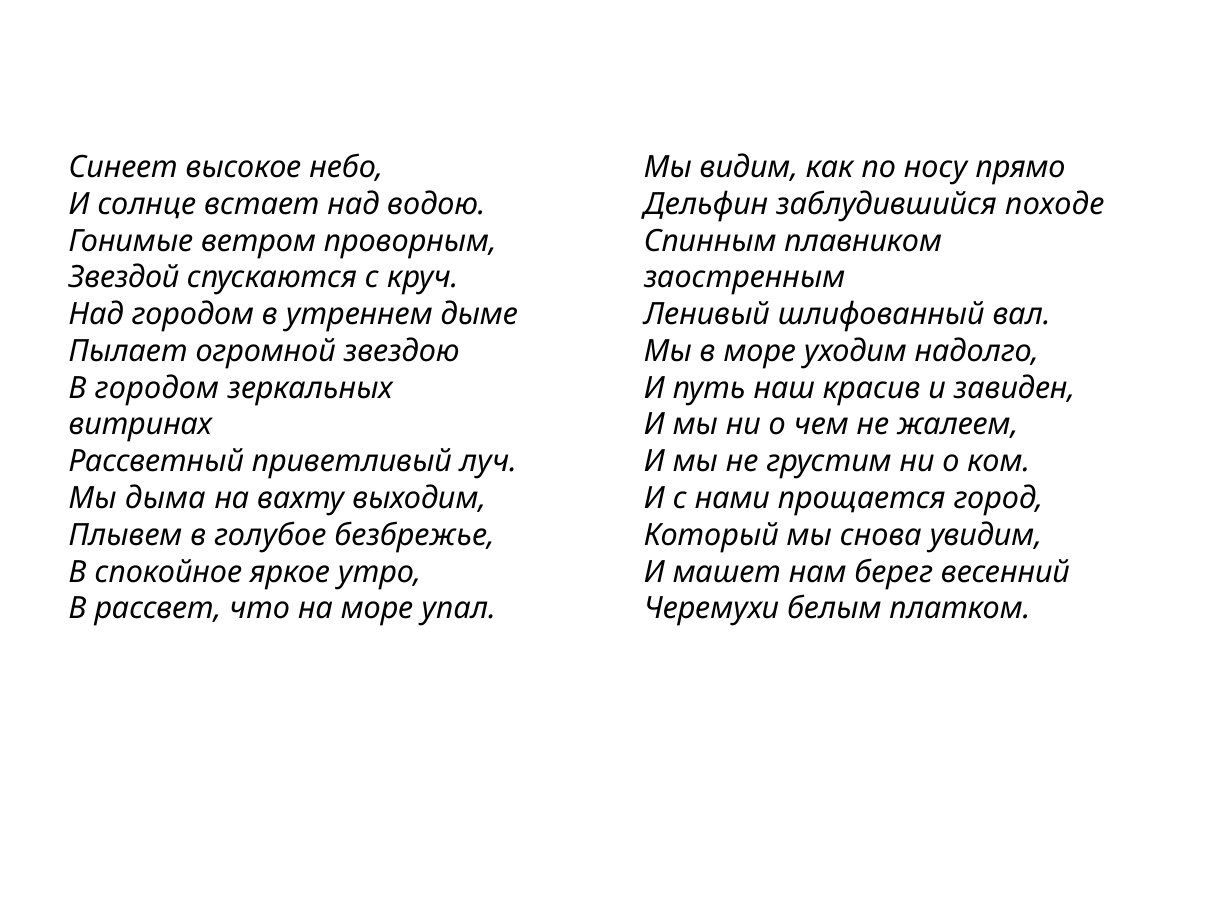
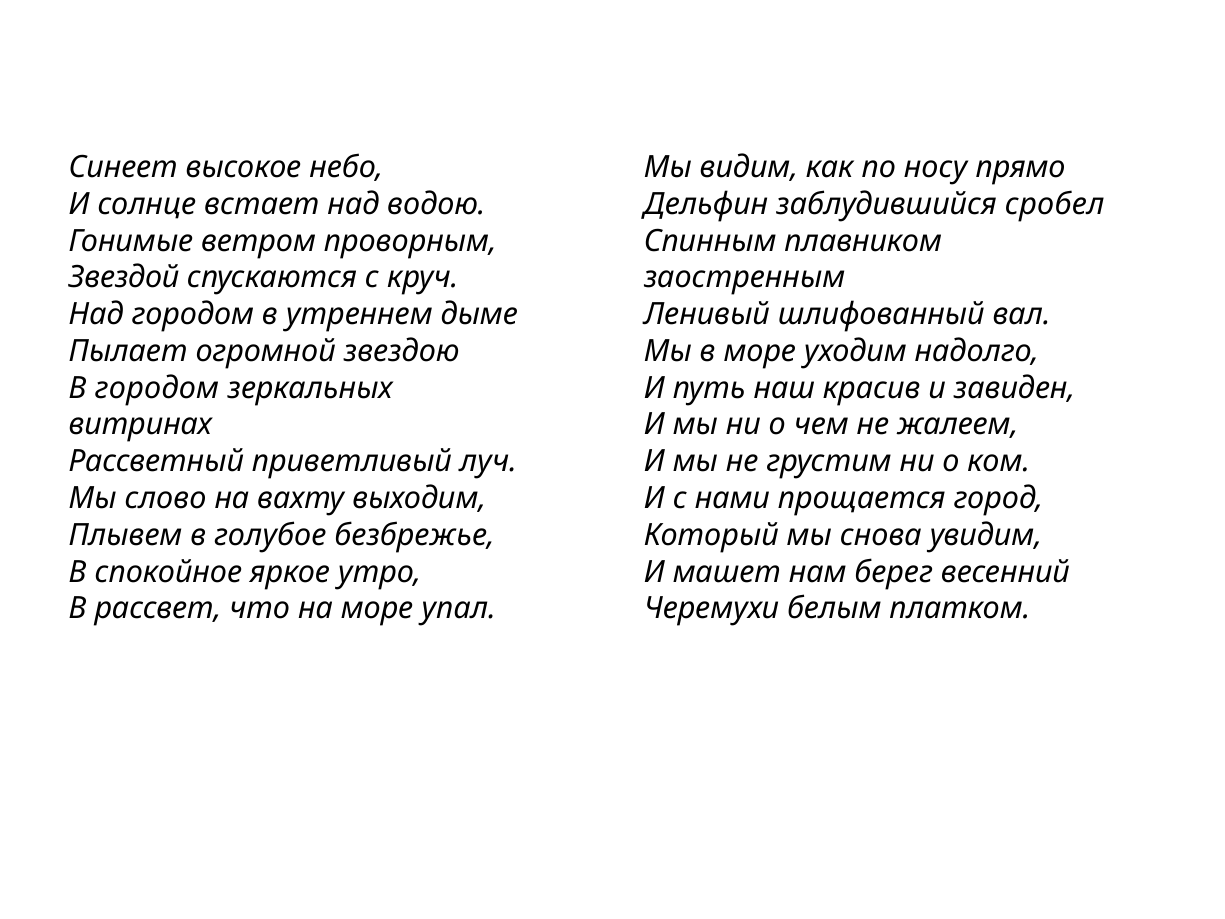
походе: походе -> сробел
дыма: дыма -> слово
